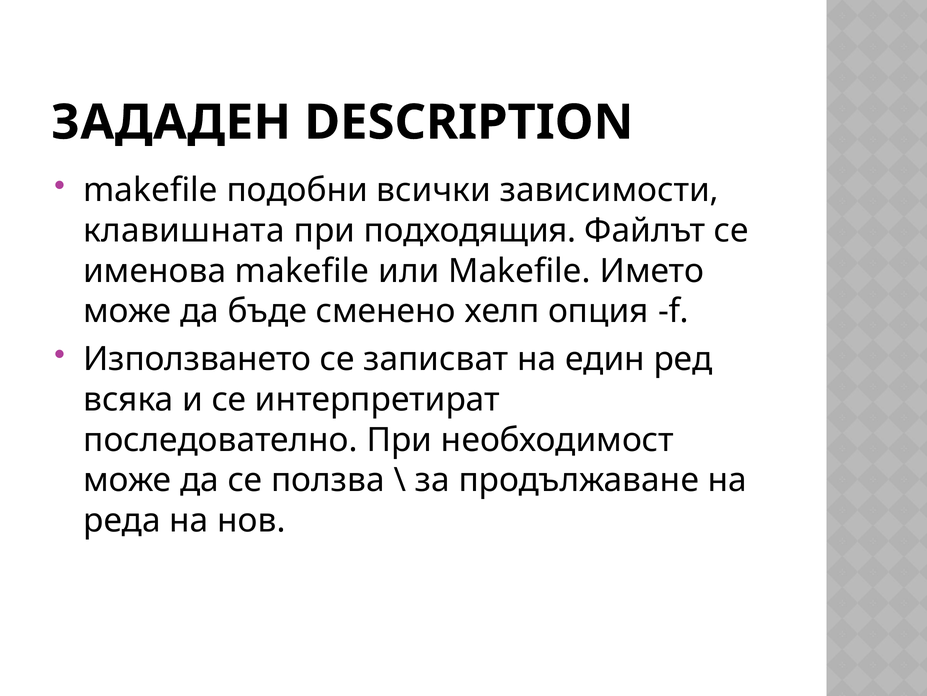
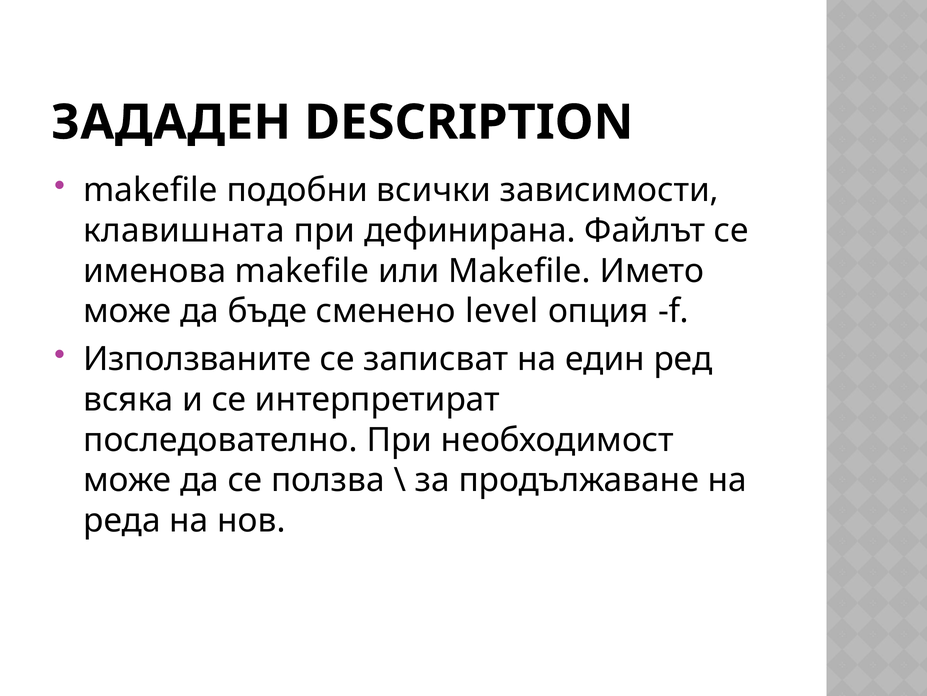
подходящия: подходящия -> дефинирана
хелп: хелп -> level
Използването: Използването -> Използваните
